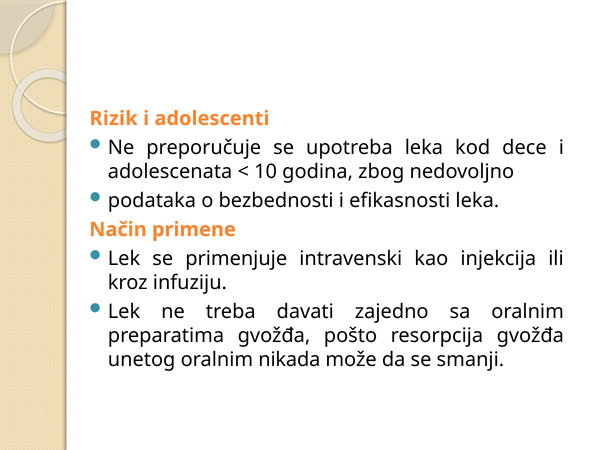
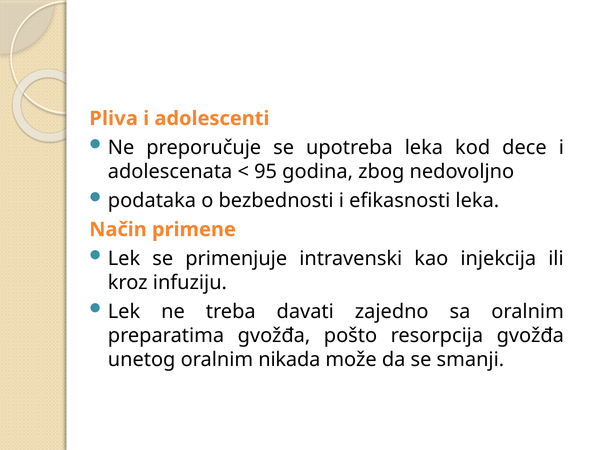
Rizik: Rizik -> Pliva
10: 10 -> 95
